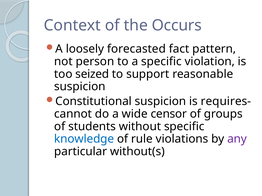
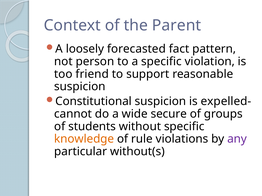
Occurs: Occurs -> Parent
seized: seized -> friend
requires-: requires- -> expelled-
censor: censor -> secure
knowledge colour: blue -> orange
